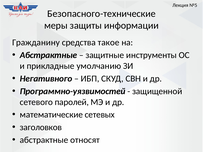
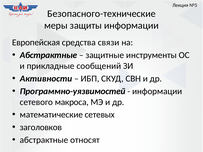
Гражданину: Гражданину -> Европейская
такое: такое -> связи
умолчанию: умолчанию -> сообщений
Негативного: Негативного -> Активности
защищенной at (157, 91): защищенной -> информации
паролей: паролей -> макроса
